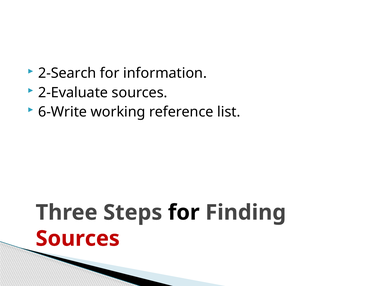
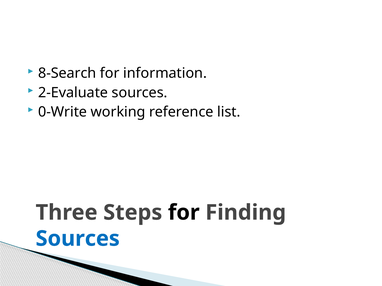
2-Search: 2-Search -> 8-Search
6-Write: 6-Write -> 0-Write
Sources at (78, 239) colour: red -> blue
